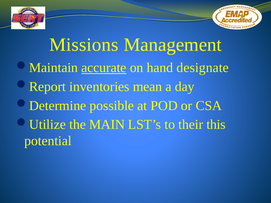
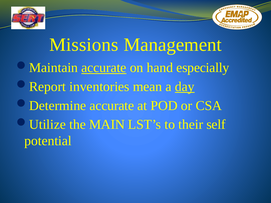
designate: designate -> especially
day underline: none -> present
possible at (112, 106): possible -> accurate
this: this -> self
